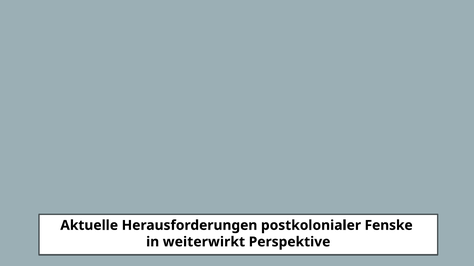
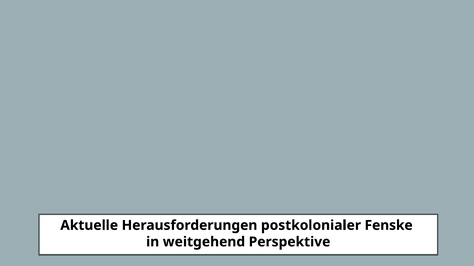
weiterwirkt: weiterwirkt -> weitgehend
